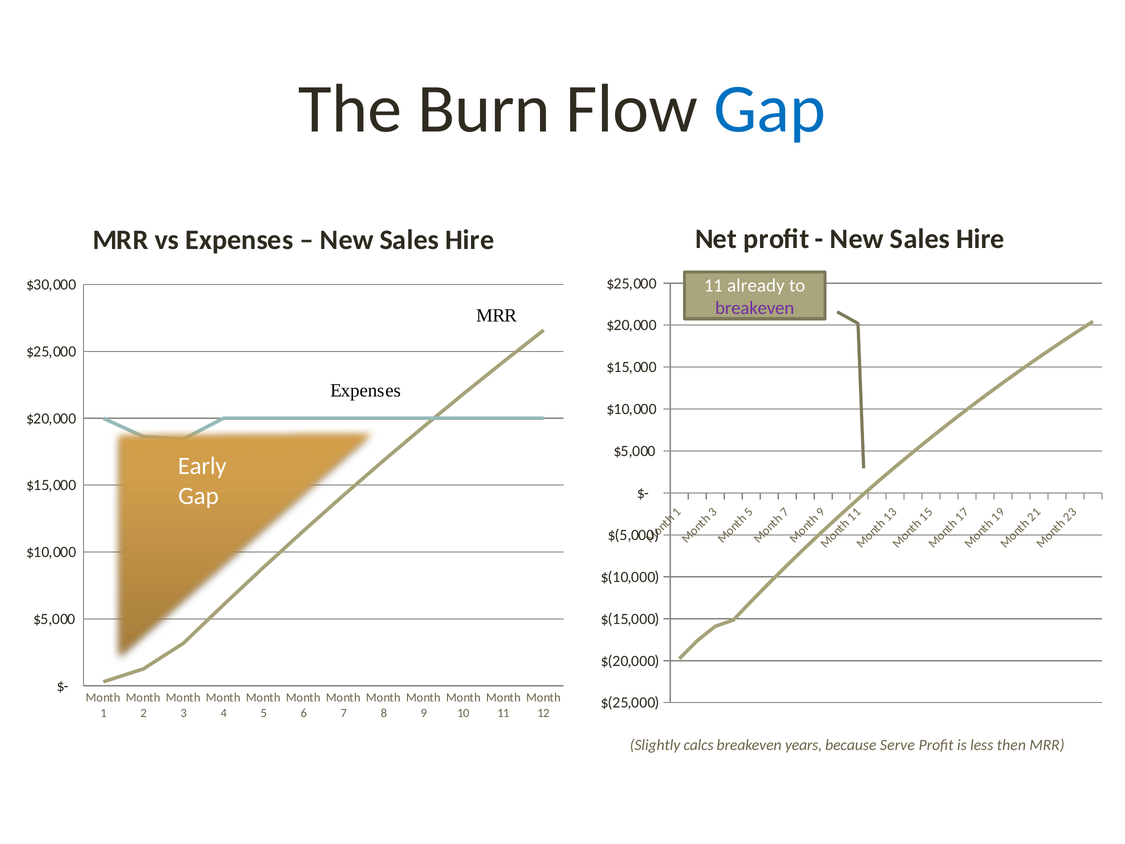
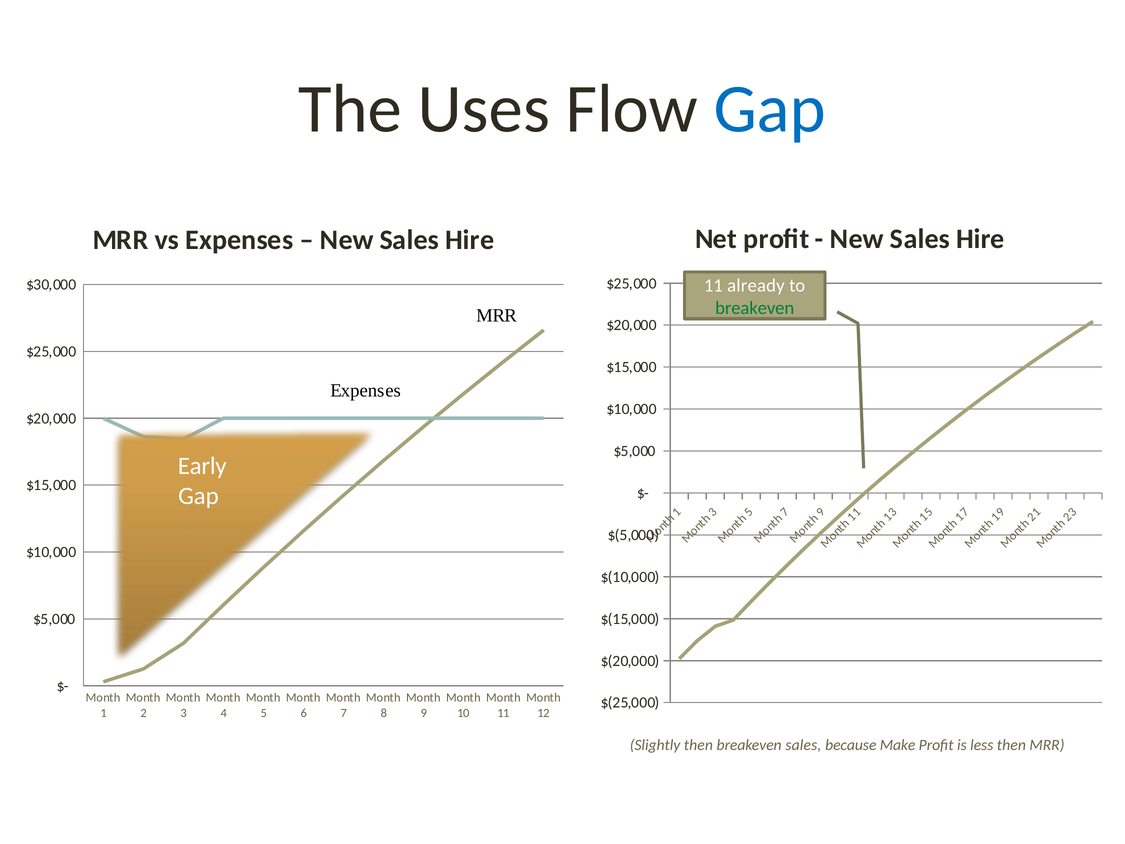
Burn: Burn -> Uses
breakeven at (755, 308) colour: purple -> green
Slightly calcs: calcs -> then
breakeven years: years -> sales
Serve: Serve -> Make
